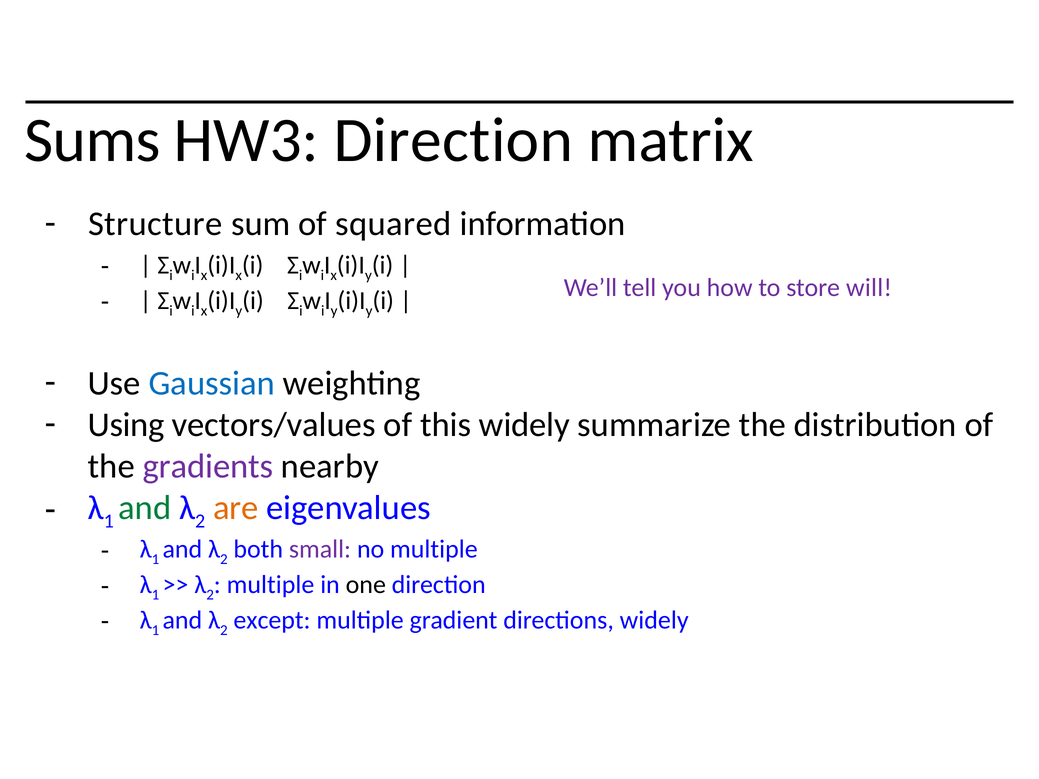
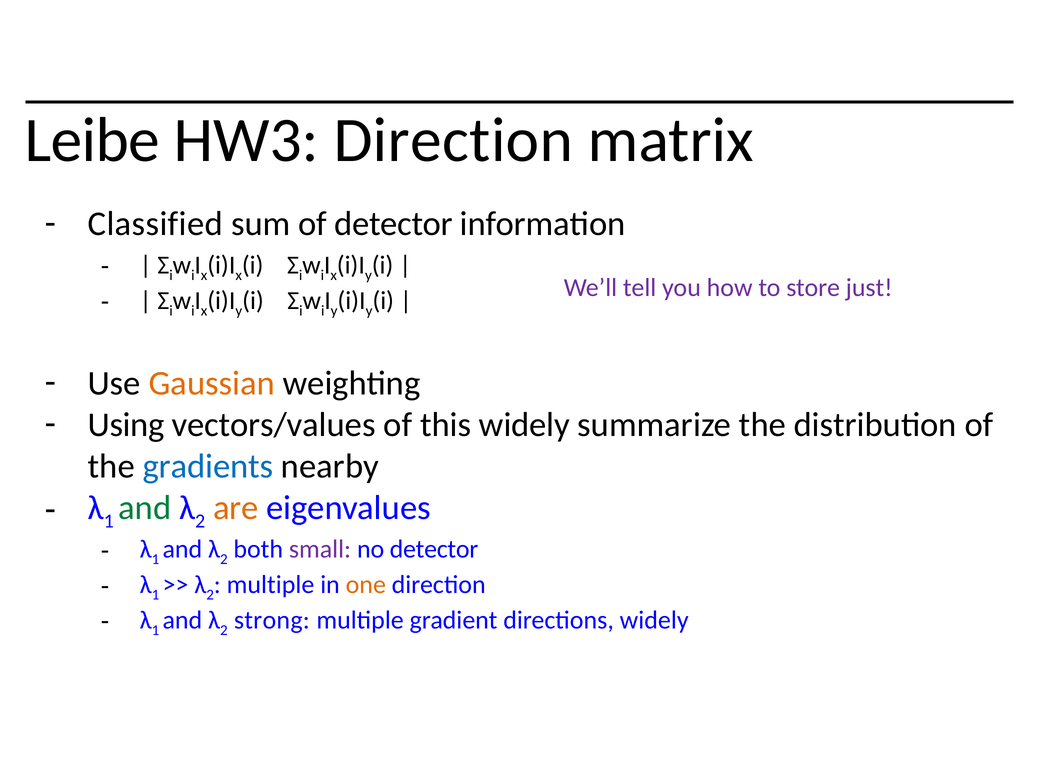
Sums: Sums -> Leibe
Structure: Structure -> Classified
of squared: squared -> detector
will: will -> just
Gaussian colour: blue -> orange
gradients colour: purple -> blue
no multiple: multiple -> detector
one colour: black -> orange
except: except -> strong
